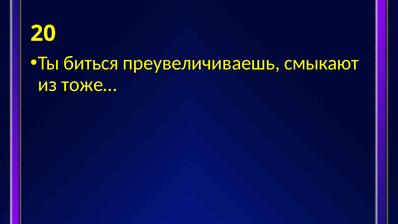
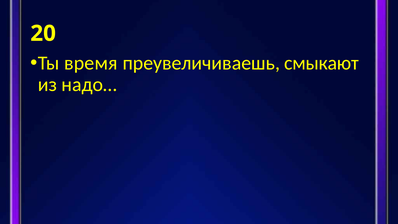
биться: биться -> время
тоже…: тоже… -> надо…
